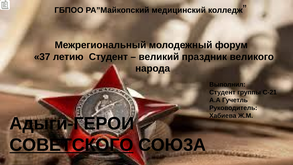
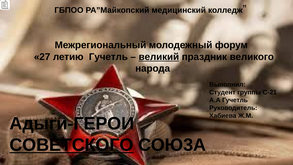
37: 37 -> 27
летию Студент: Студент -> Гучетль
великий underline: none -> present
